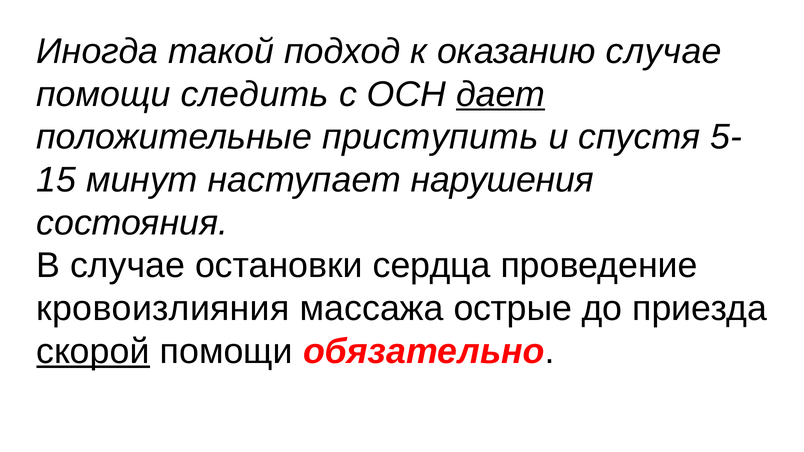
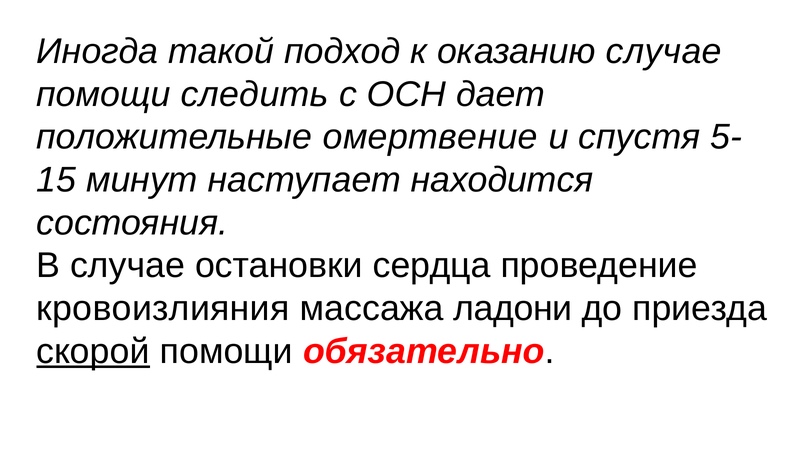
дает underline: present -> none
приступить: приступить -> омертвение
нарушения: нарушения -> находится
острые: острые -> ладони
